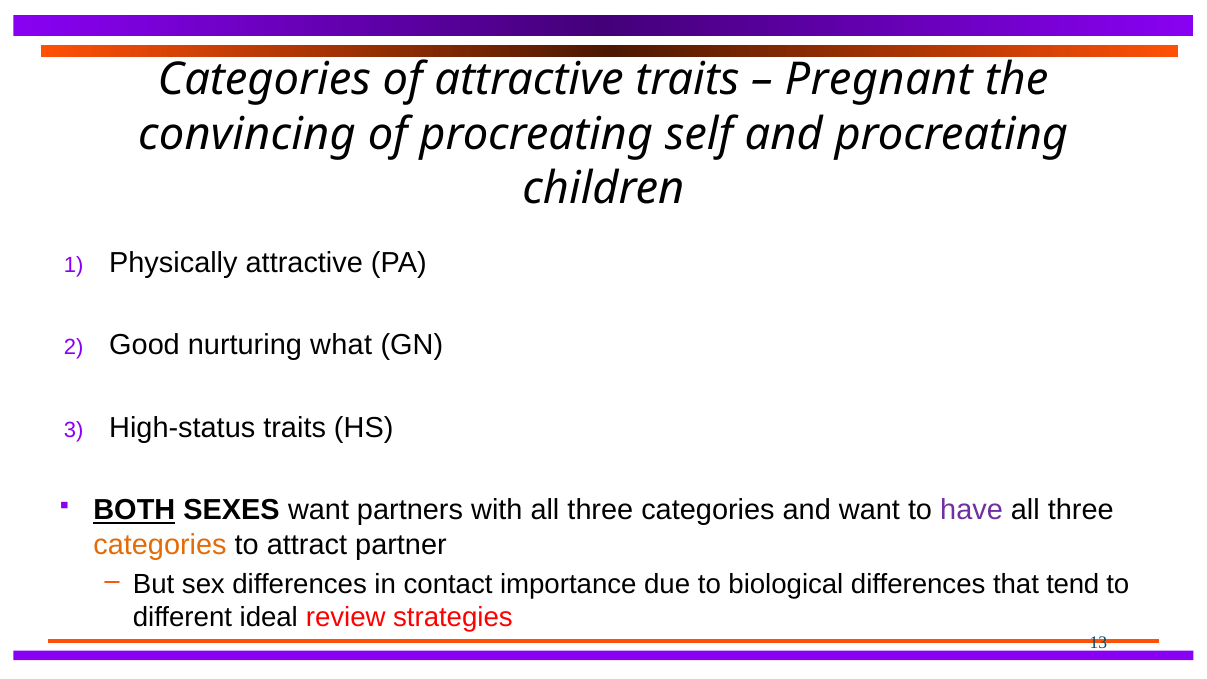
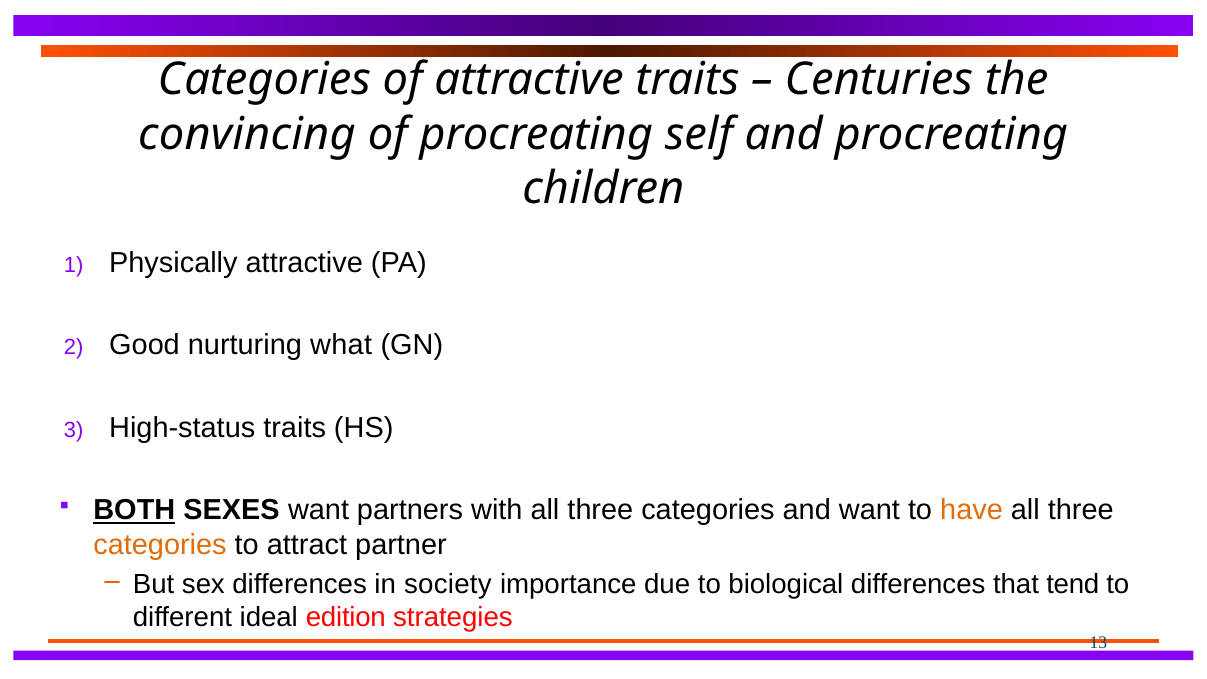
Pregnant: Pregnant -> Centuries
have colour: purple -> orange
contact: contact -> society
review: review -> edition
